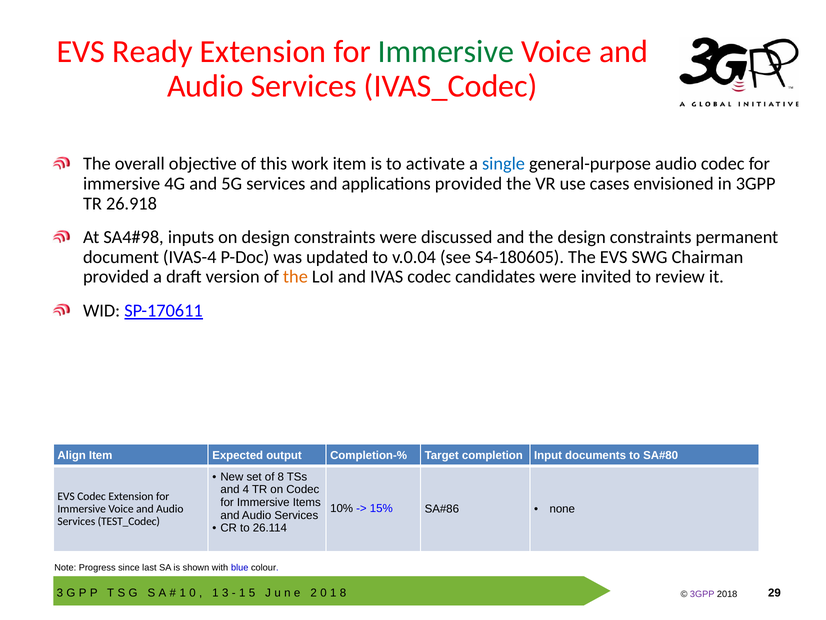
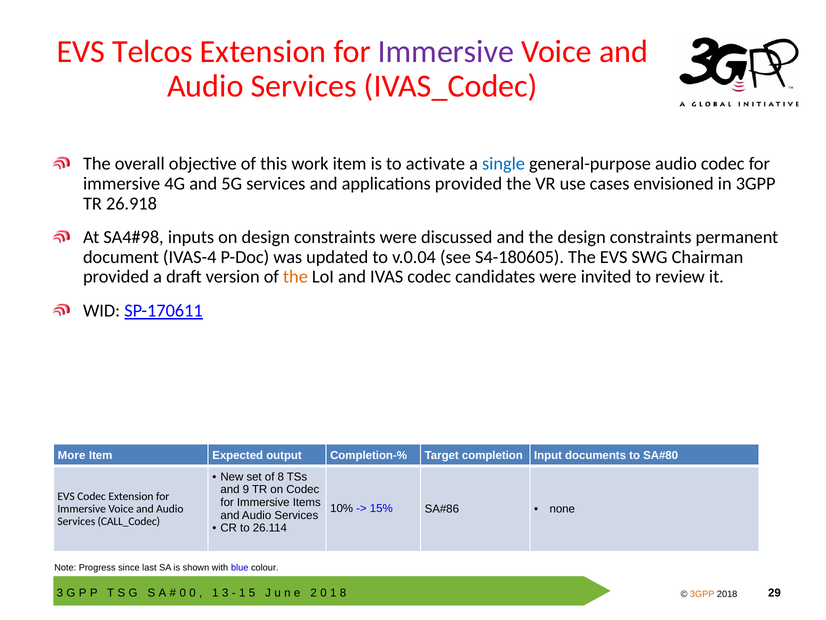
Ready: Ready -> Telcos
Immersive at (446, 52) colour: green -> purple
Align: Align -> More
4: 4 -> 9
TEST_Codec: TEST_Codec -> CALL_Codec
1 at (183, 592): 1 -> 0
3GPP at (702, 594) colour: purple -> orange
